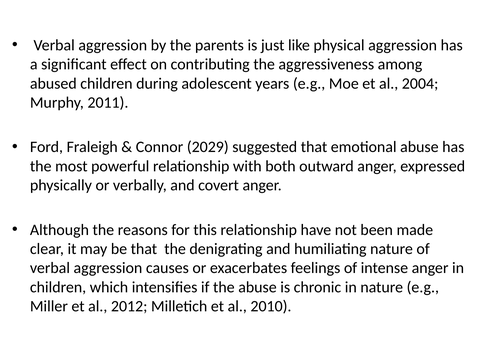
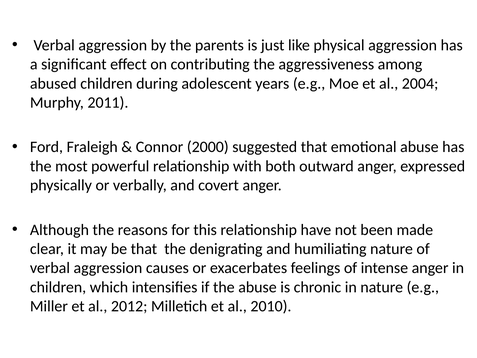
2029: 2029 -> 2000
